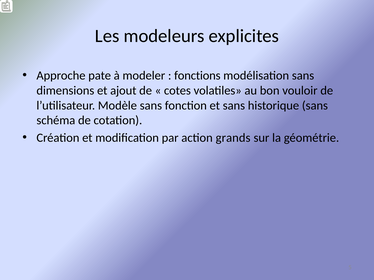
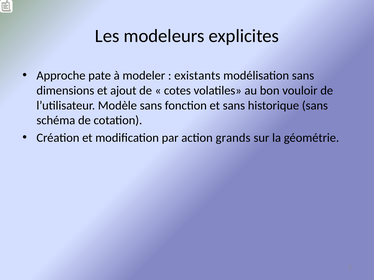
fonctions: fonctions -> existants
